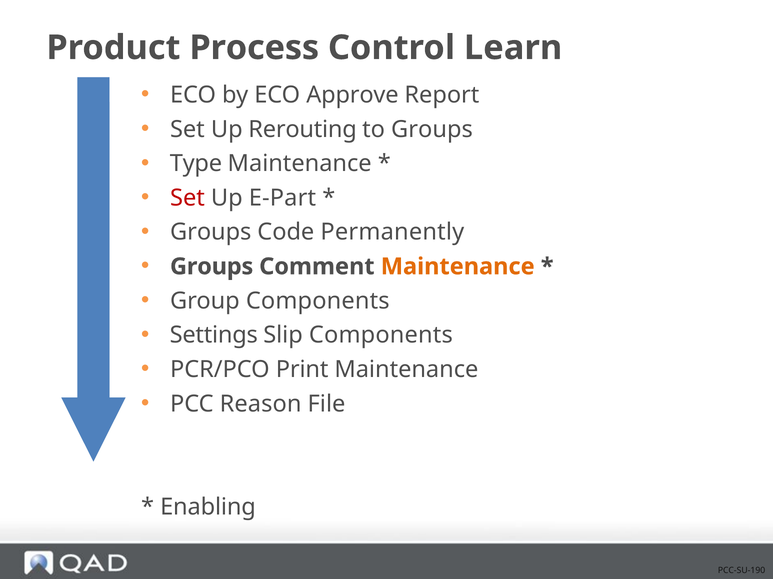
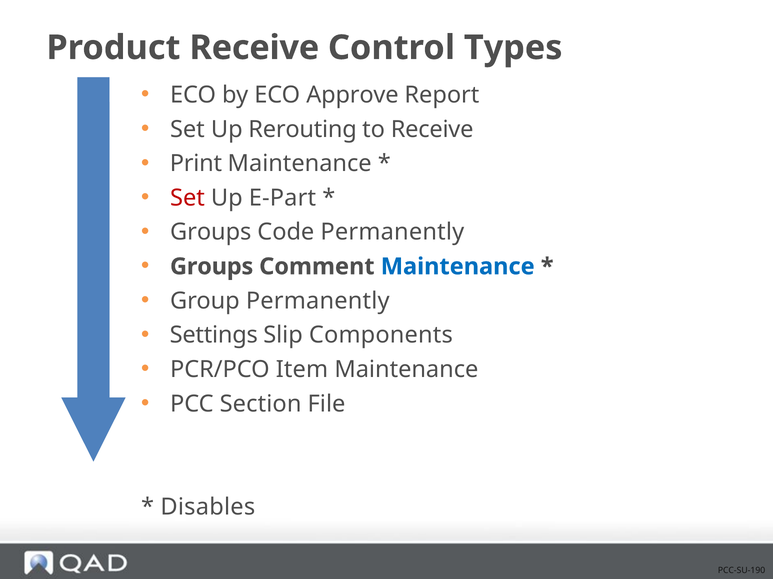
Process at (254, 48): Process -> Receive
Learn: Learn -> Types
to Groups: Groups -> Receive
Type: Type -> Print
Maintenance at (458, 267) colour: orange -> blue
Group Components: Components -> Permanently
Print: Print -> Item
Reason: Reason -> Section
Enabling: Enabling -> Disables
